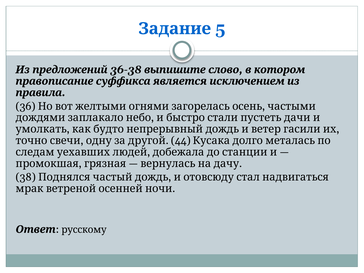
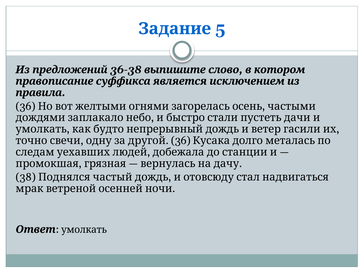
44 at (181, 141): 44 -> 36
Ответ русскому: русскому -> умолкать
